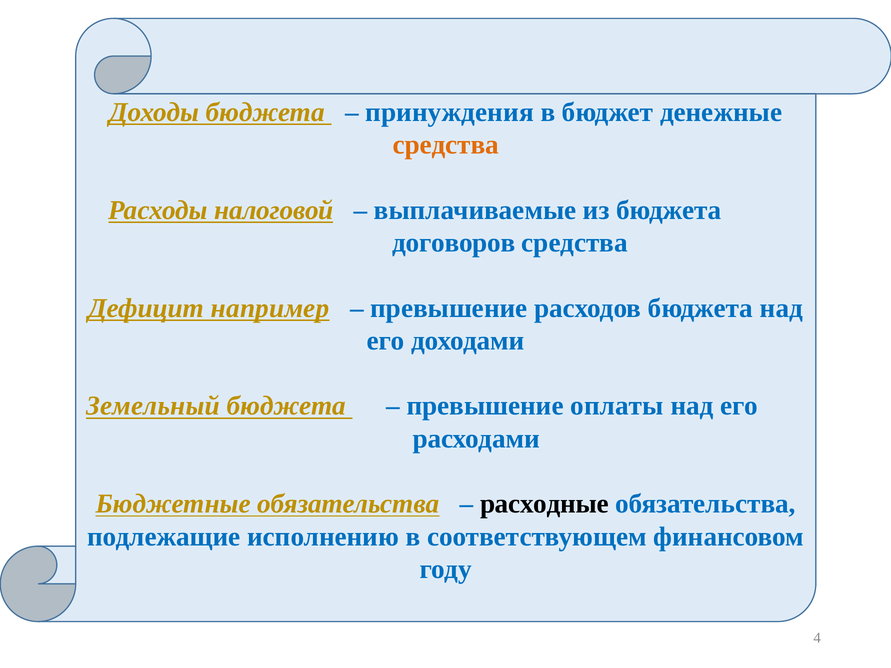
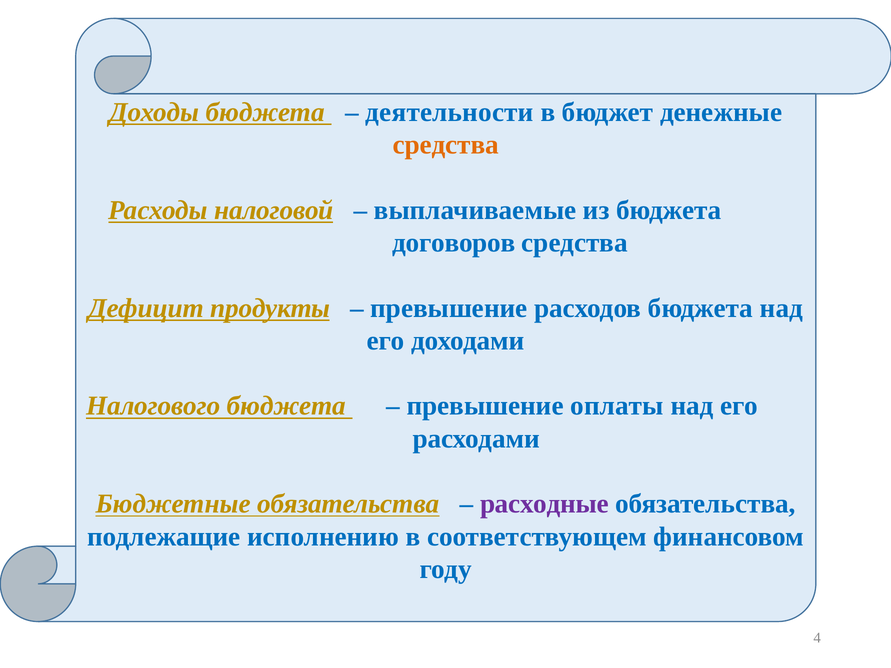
принуждения: принуждения -> деятельности
например: например -> продукты
Земельный: Земельный -> Налогового
расходные colour: black -> purple
